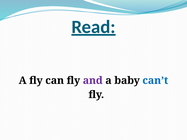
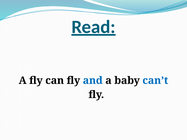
and colour: purple -> blue
